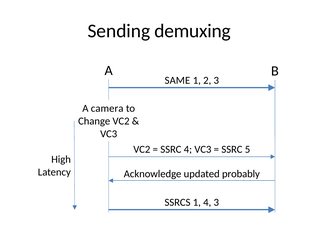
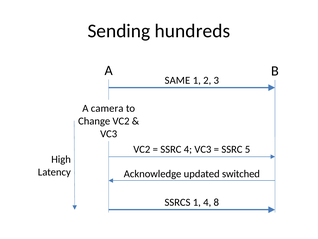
demuxing: demuxing -> hundreds
probably: probably -> switched
4 3: 3 -> 8
